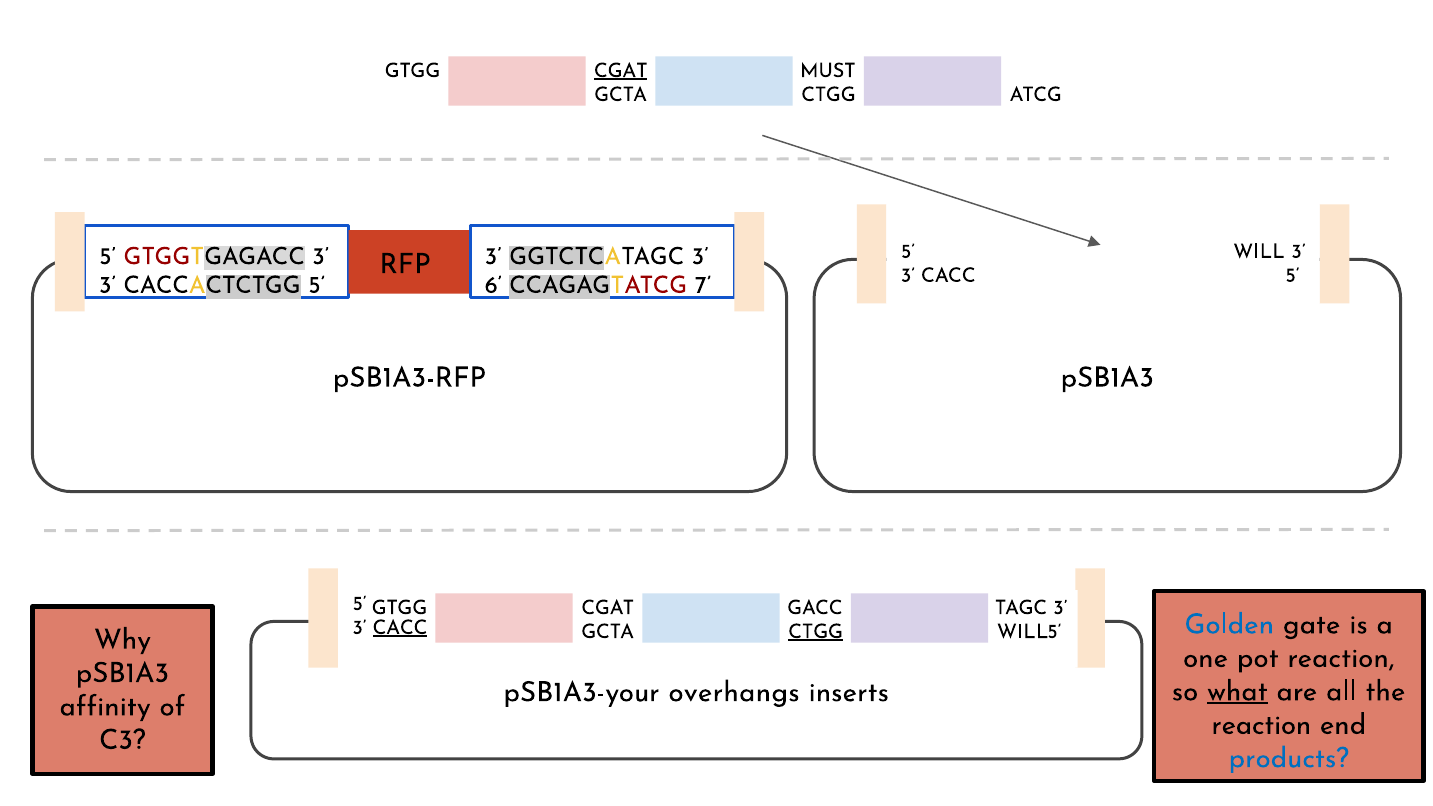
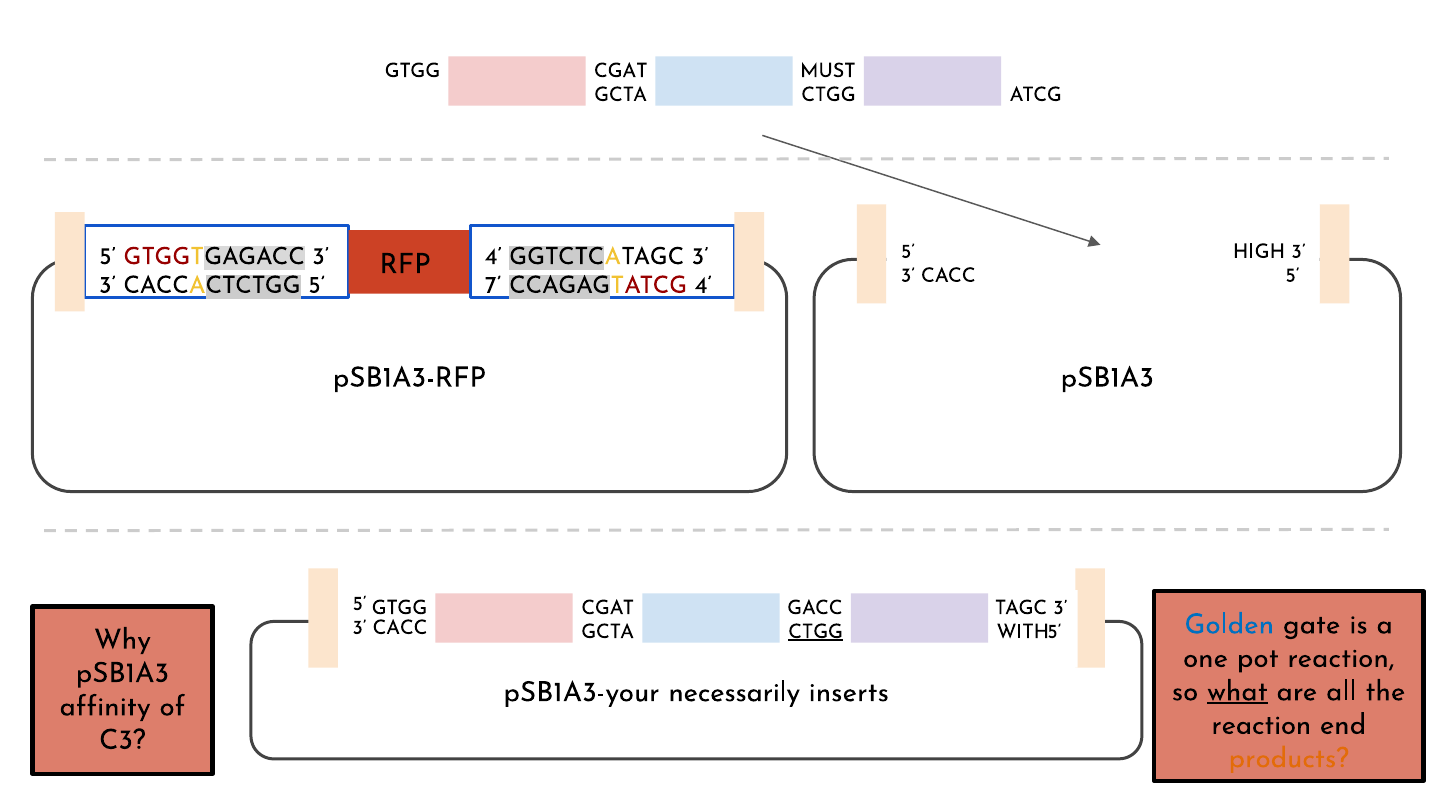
CGAT at (621, 70) underline: present -> none
WILL at (1259, 251): WILL -> HIGH
RFP 3: 3 -> 4
6: 6 -> 7
CCAGAGTATCG 7: 7 -> 4
CACC at (400, 627) underline: present -> none
WILL at (1023, 632): WILL -> WITH
overhangs: overhangs -> necessarily
products colour: blue -> orange
